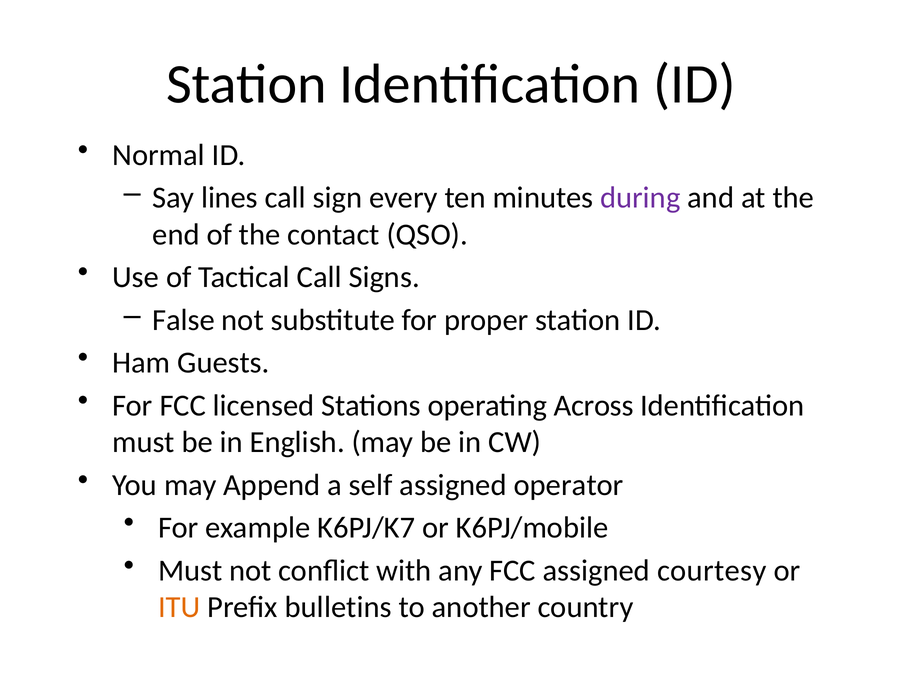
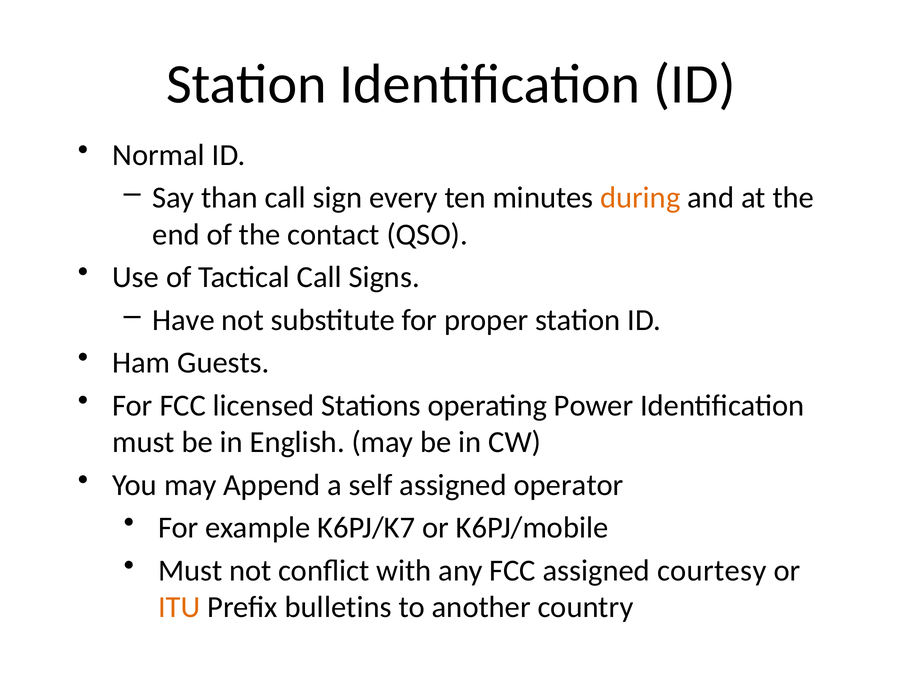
lines: lines -> than
during colour: purple -> orange
False: False -> Have
Across: Across -> Power
